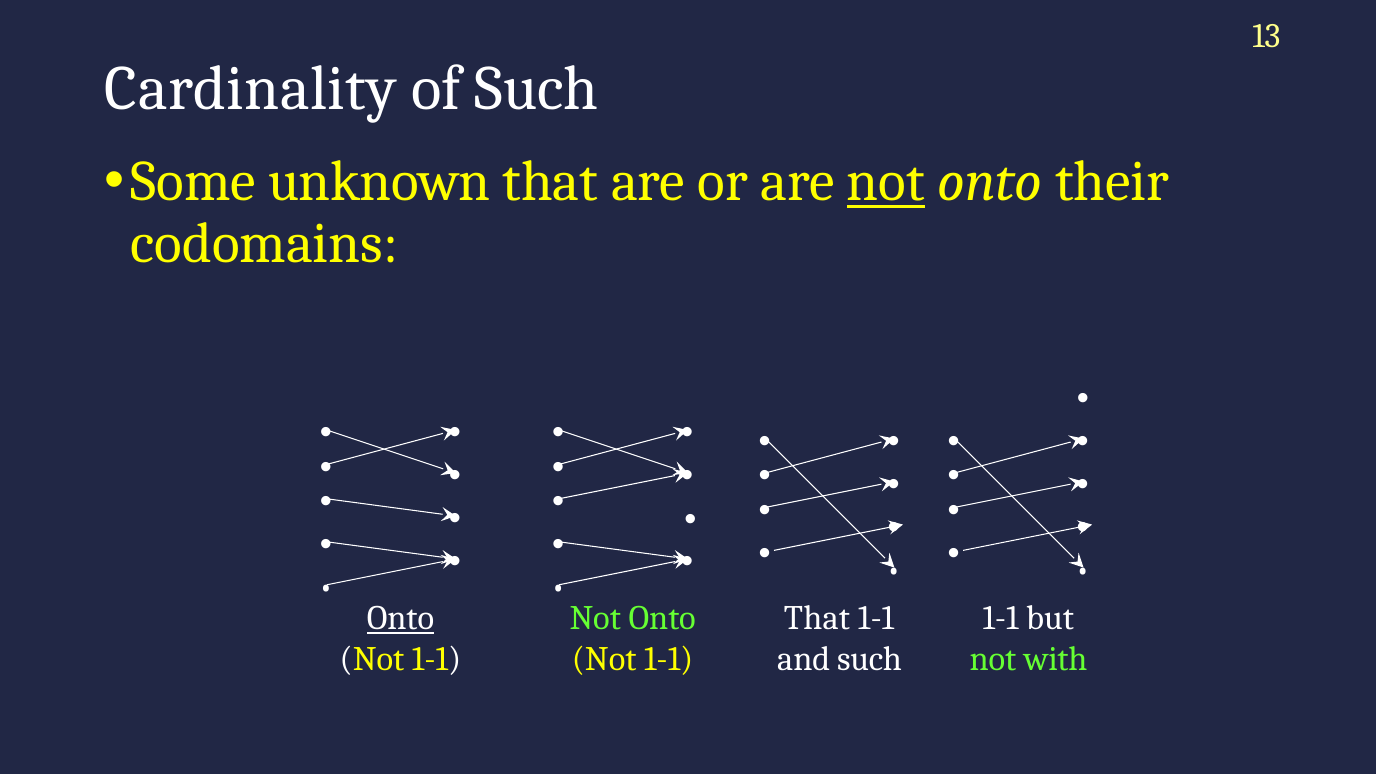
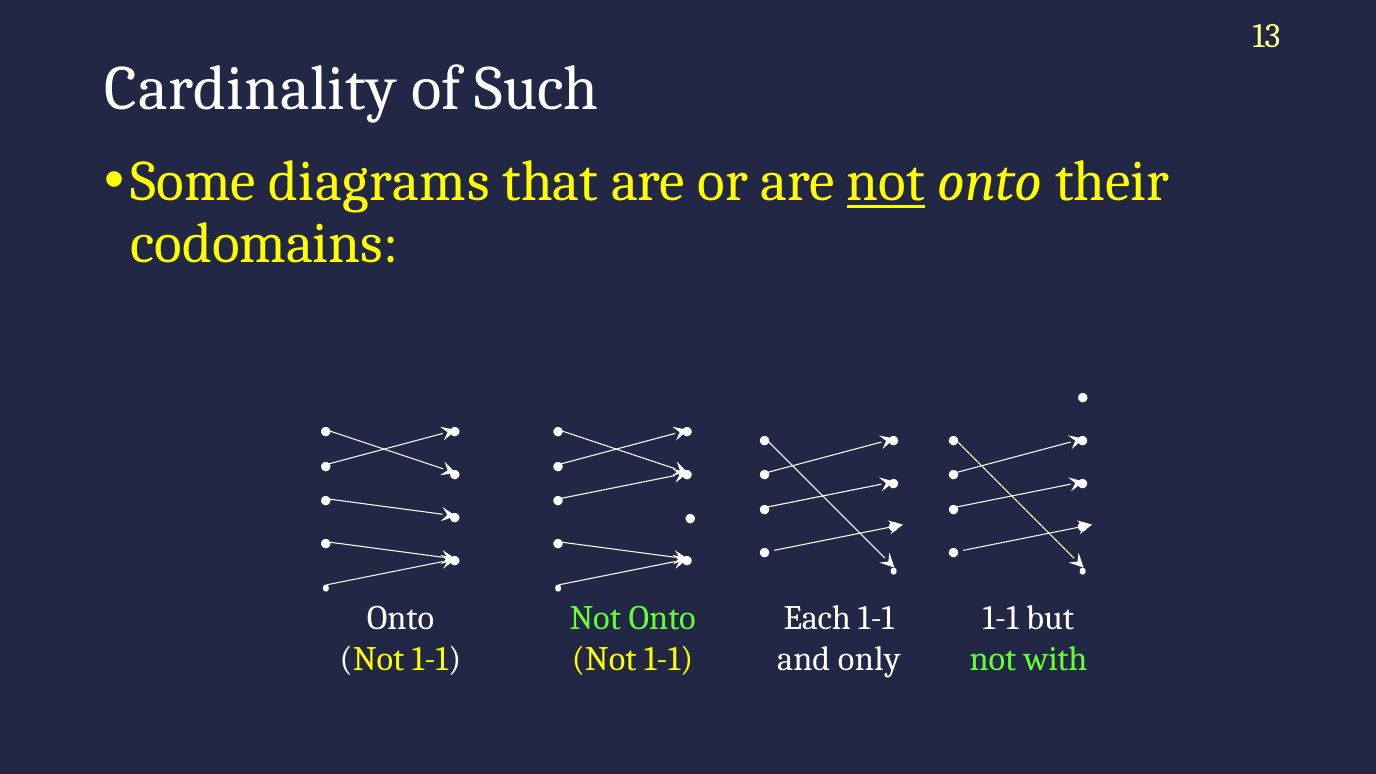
unknown: unknown -> diagrams
Onto at (400, 618) underline: present -> none
That at (817, 618): That -> Each
and such: such -> only
